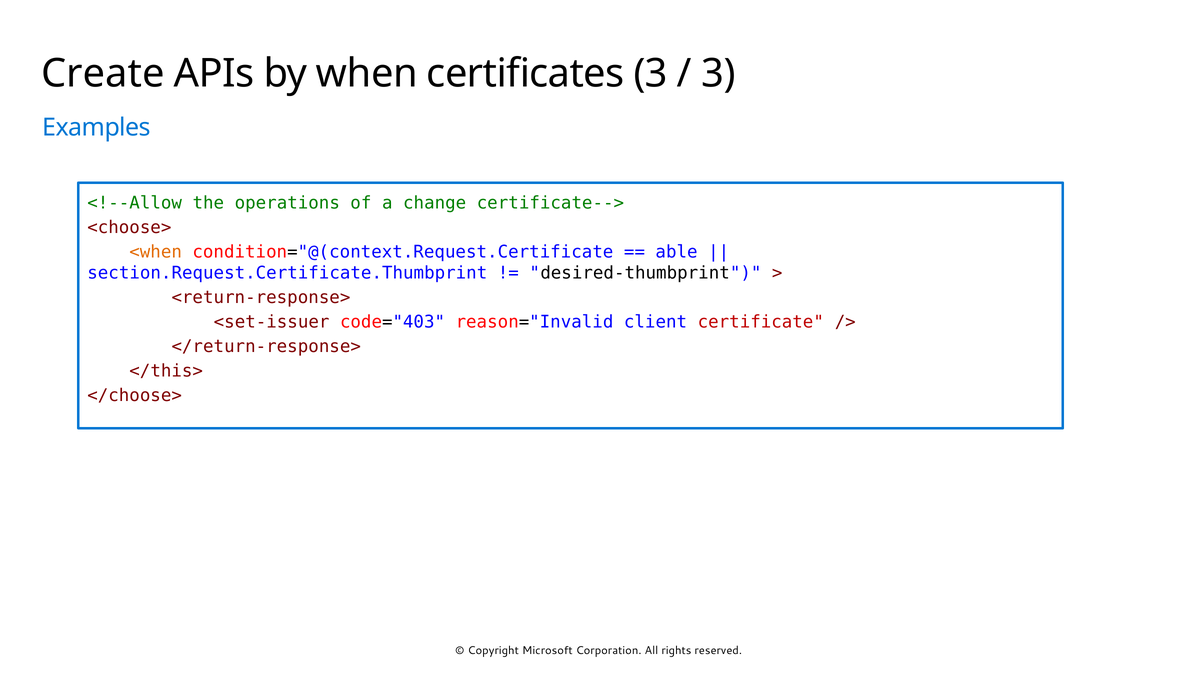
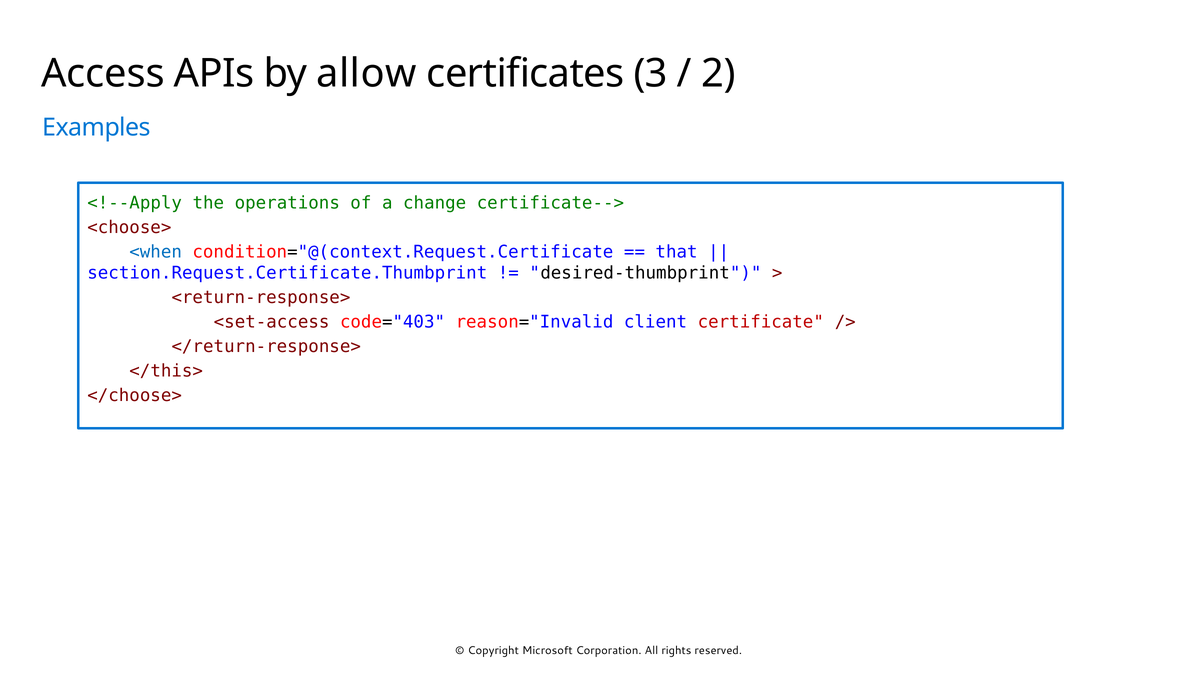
Create: Create -> Access
when: when -> allow
3 at (718, 74): 3 -> 2
<!--Allow: <!--Allow -> <!--Apply
<when colour: orange -> blue
able: able -> that
<set-issuer: <set-issuer -> <set-access
